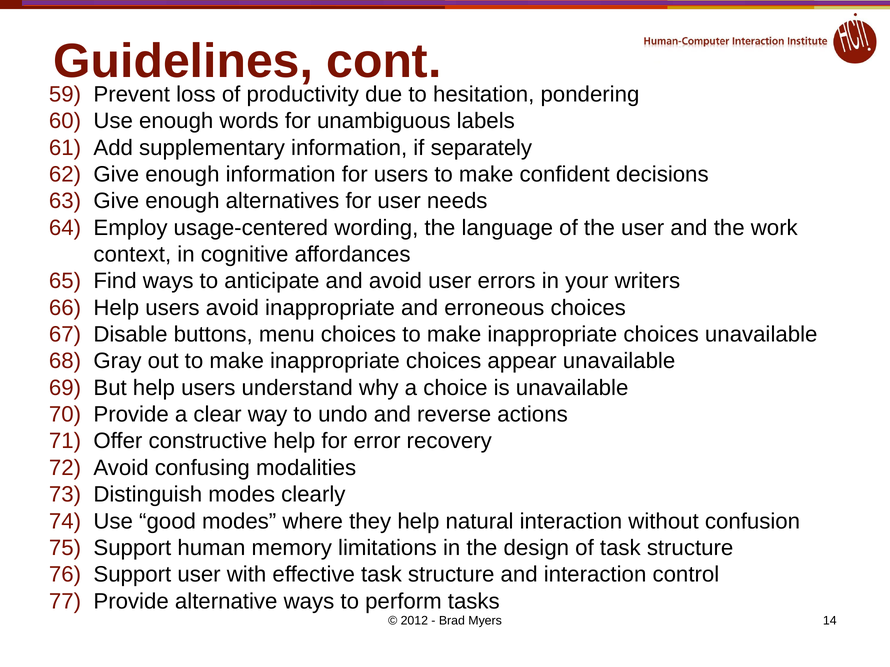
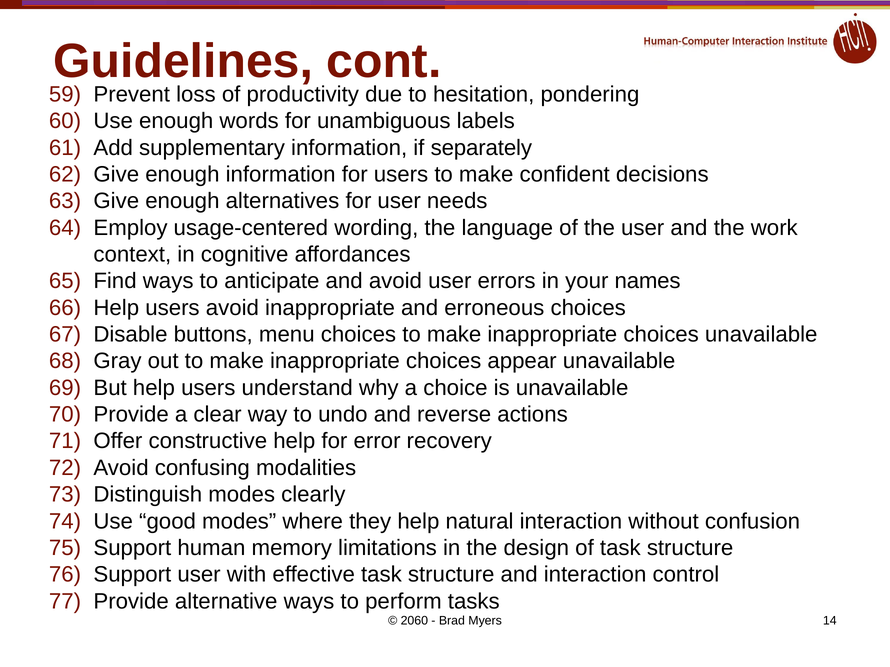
writers: writers -> names
2012: 2012 -> 2060
